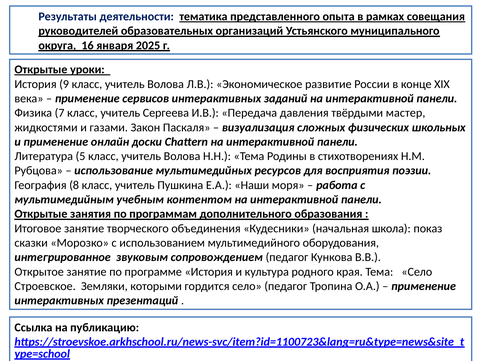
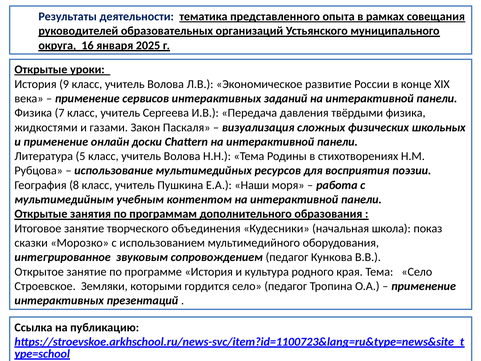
твёрдыми мастер: мастер -> физика
